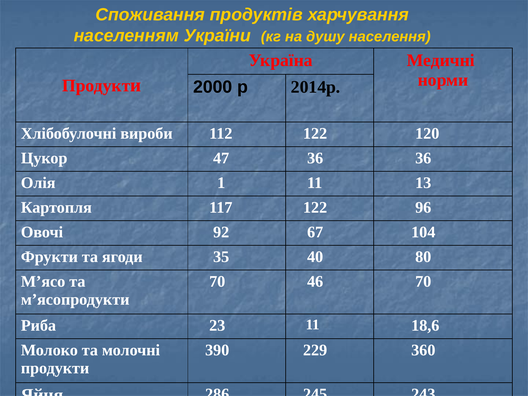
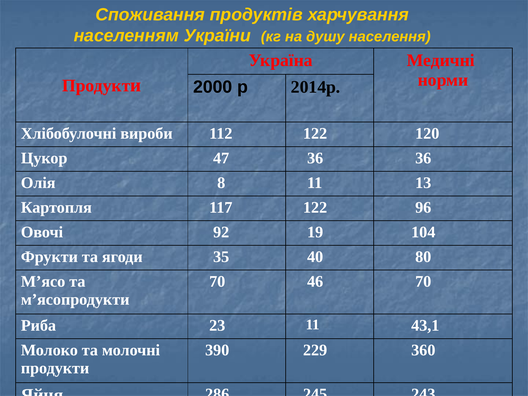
1: 1 -> 8
67: 67 -> 19
18,6: 18,6 -> 43,1
